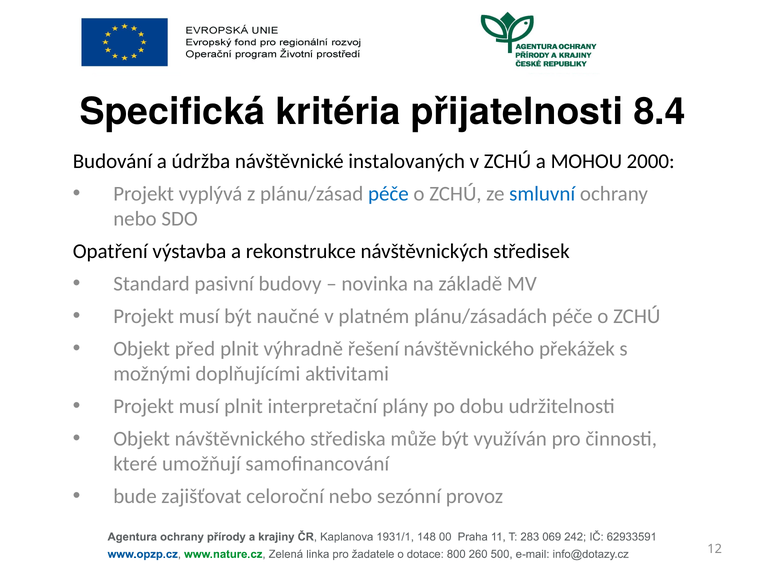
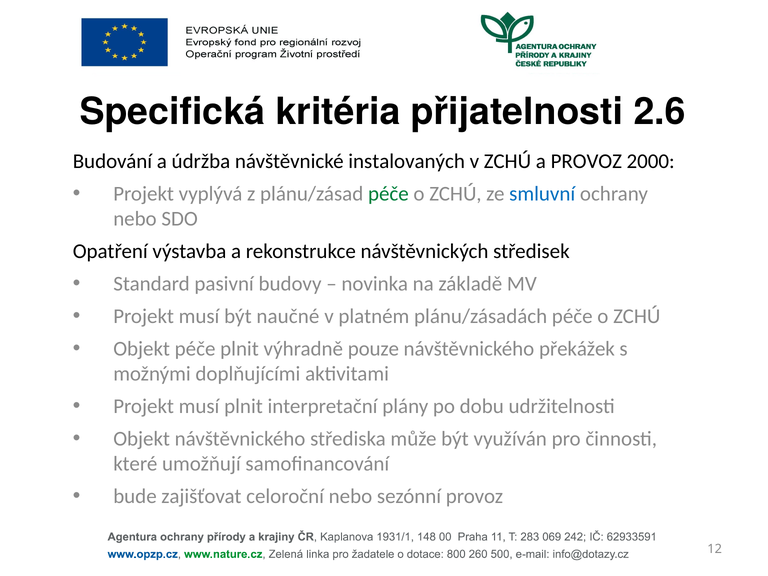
8.4: 8.4 -> 2.6
a MOHOU: MOHOU -> PROVOZ
péče at (388, 194) colour: blue -> green
Objekt před: před -> péče
řešení: řešení -> pouze
